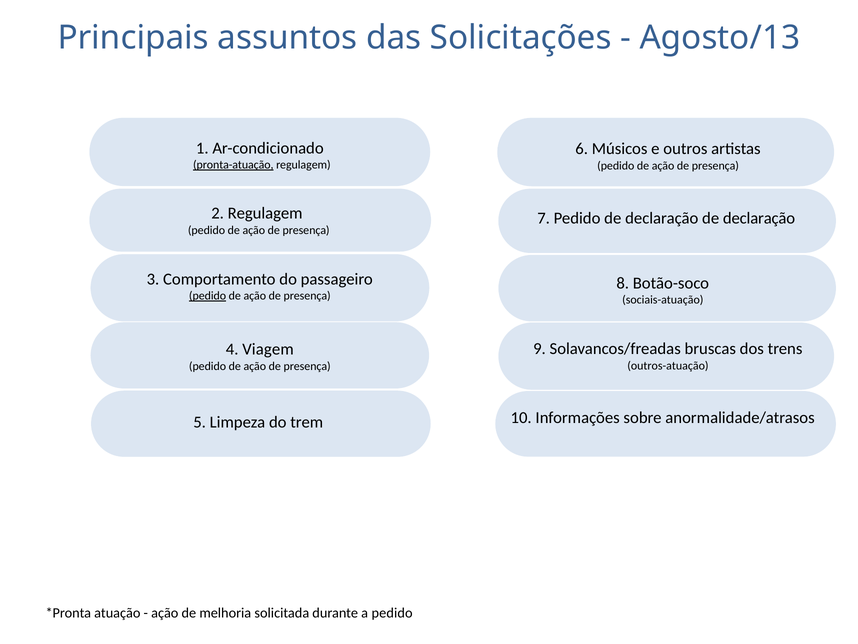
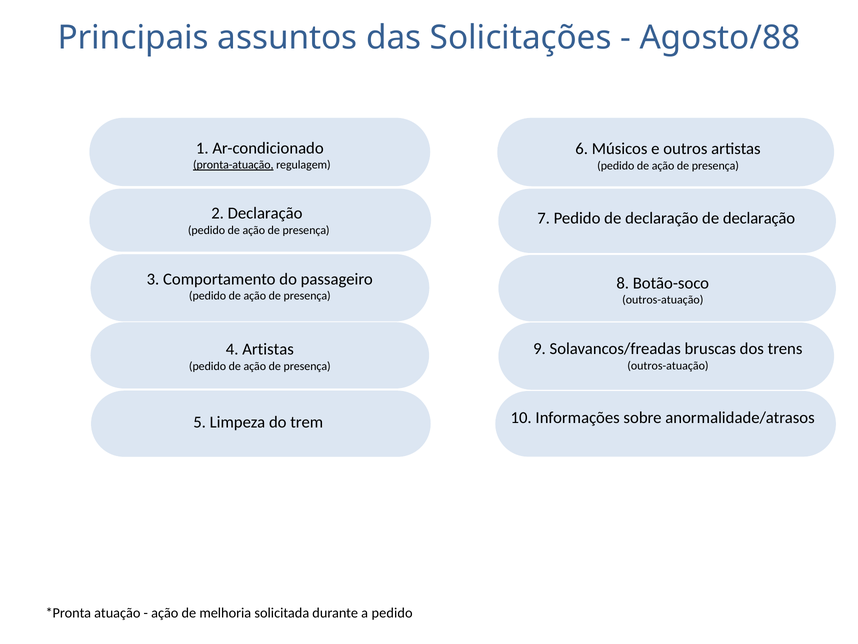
Agosto/13: Agosto/13 -> Agosto/88
2 Regulagem: Regulagem -> Declaração
pedido at (208, 296) underline: present -> none
sociais-atuação at (663, 300): sociais-atuação -> outros-atuação
4 Viagem: Viagem -> Artistas
